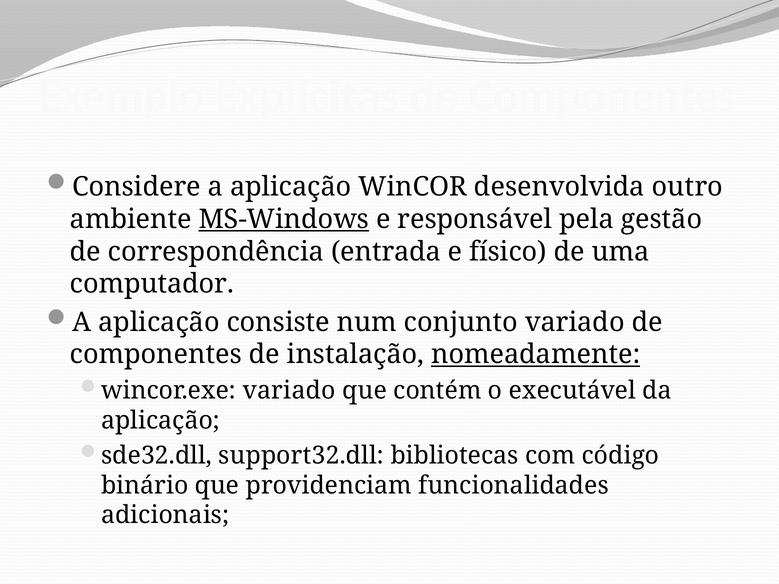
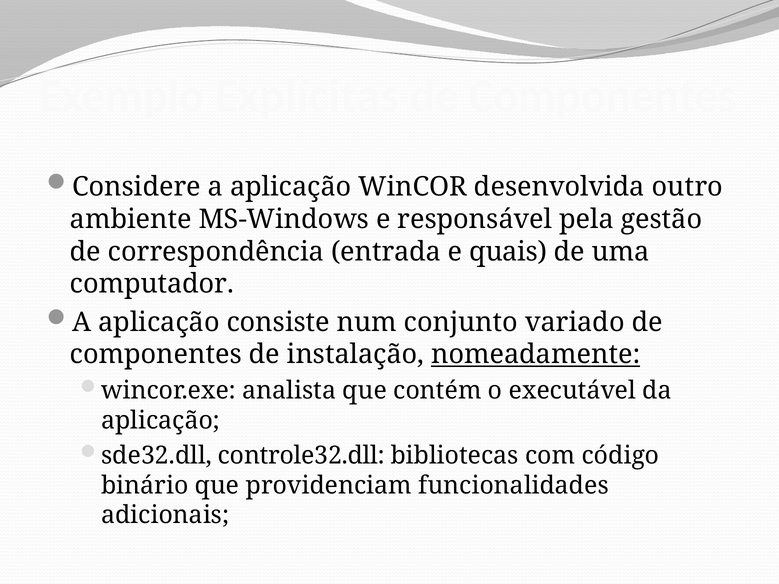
MS-Windows underline: present -> none
físico: físico -> quais
wincor.exe variado: variado -> analista
support32.dll: support32.dll -> controle32.dll
